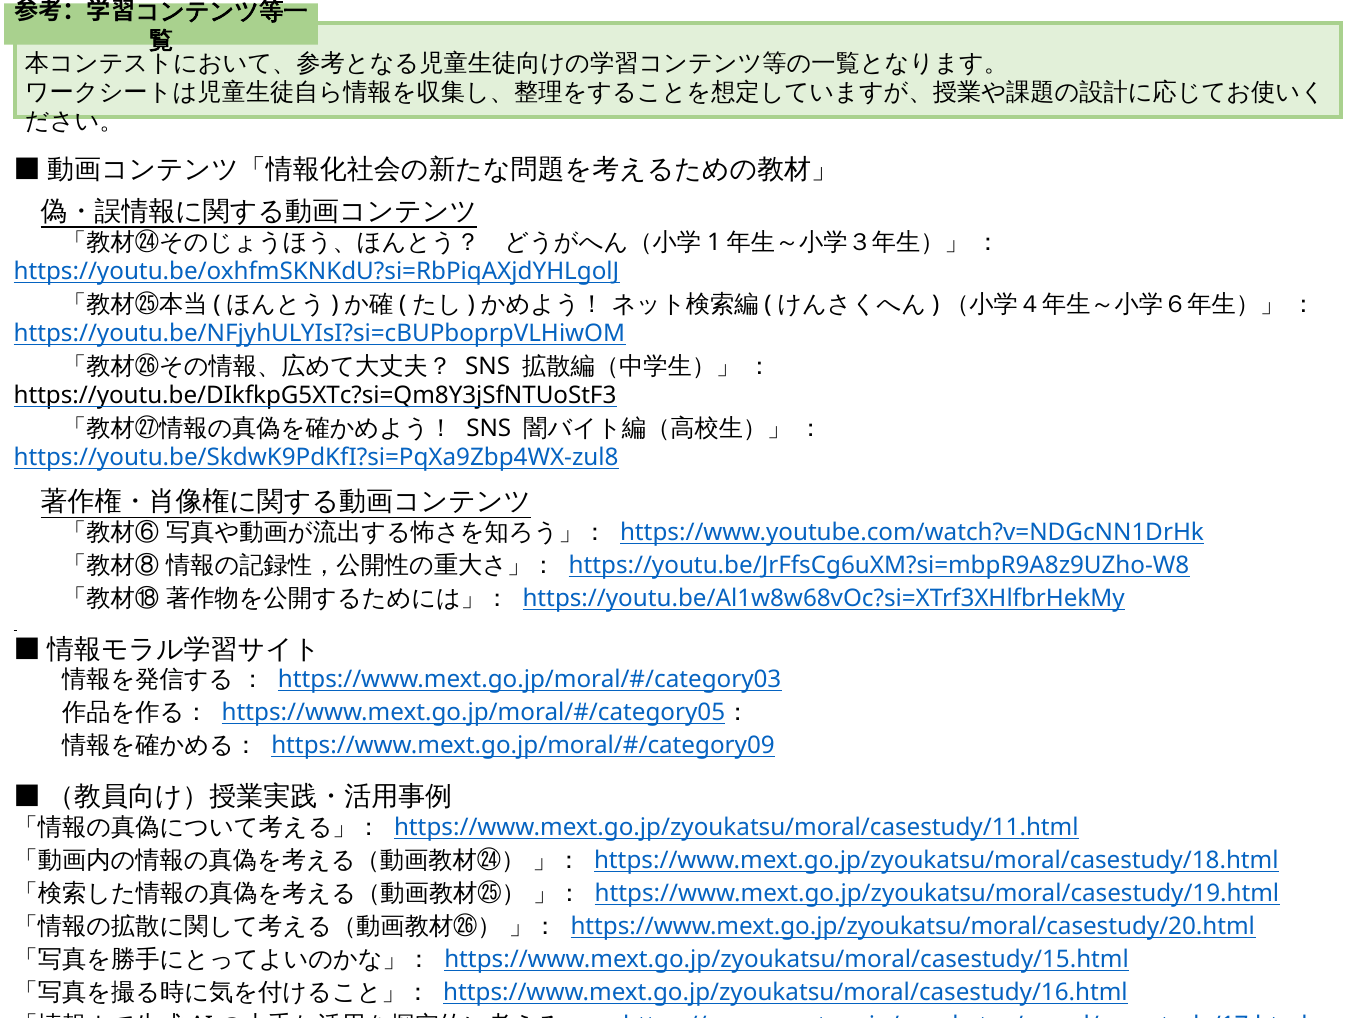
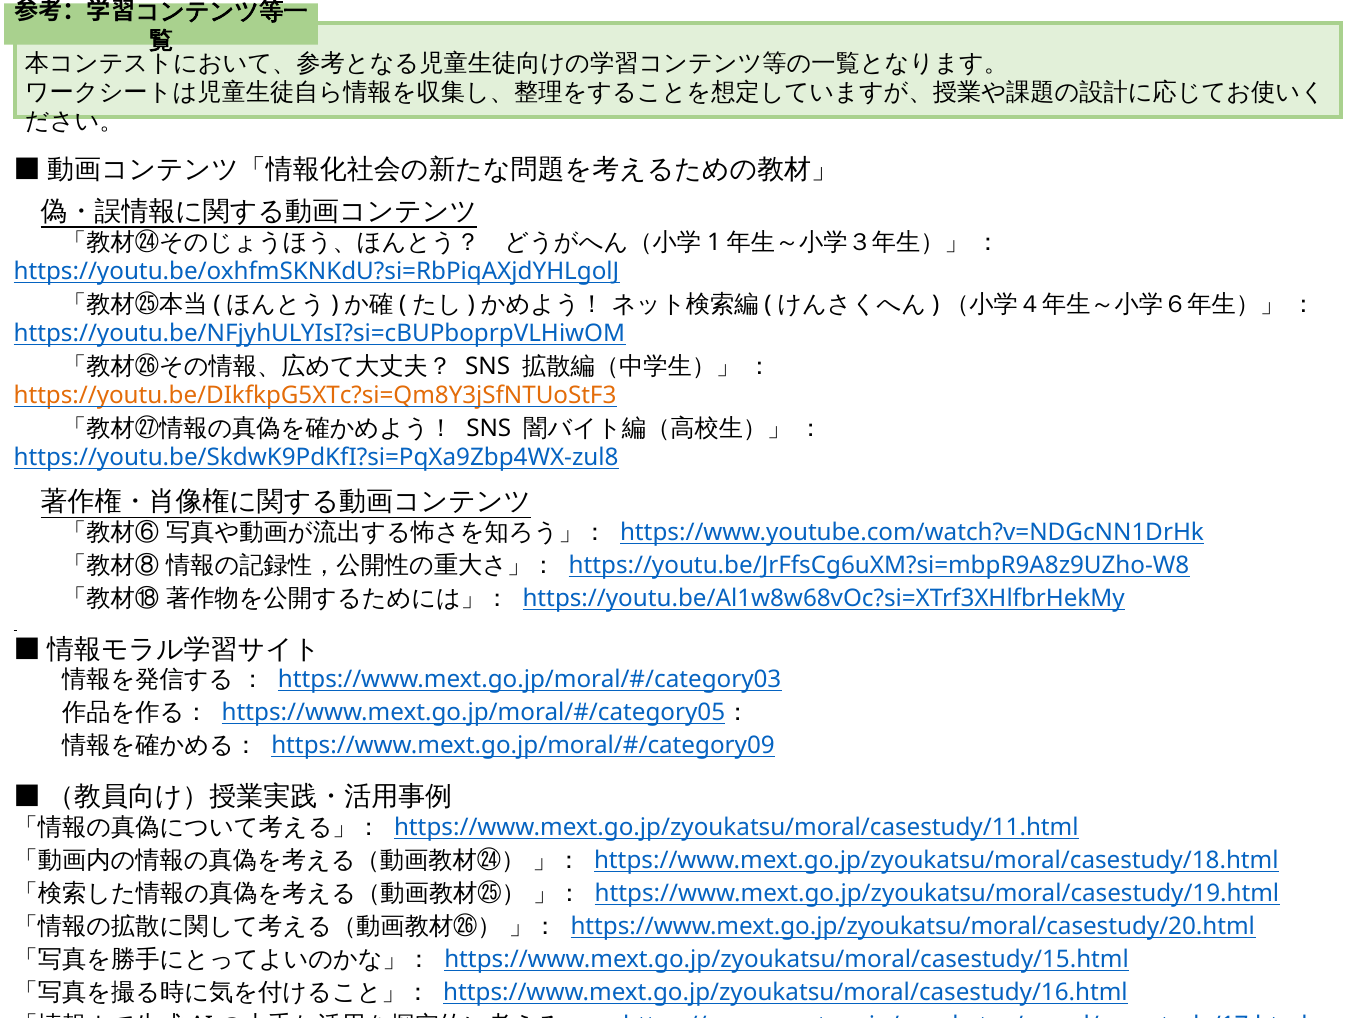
https://youtu.be/DIkfkpG5XTc?si=Qm8Y3jSfNTUoStF3 colour: black -> orange
